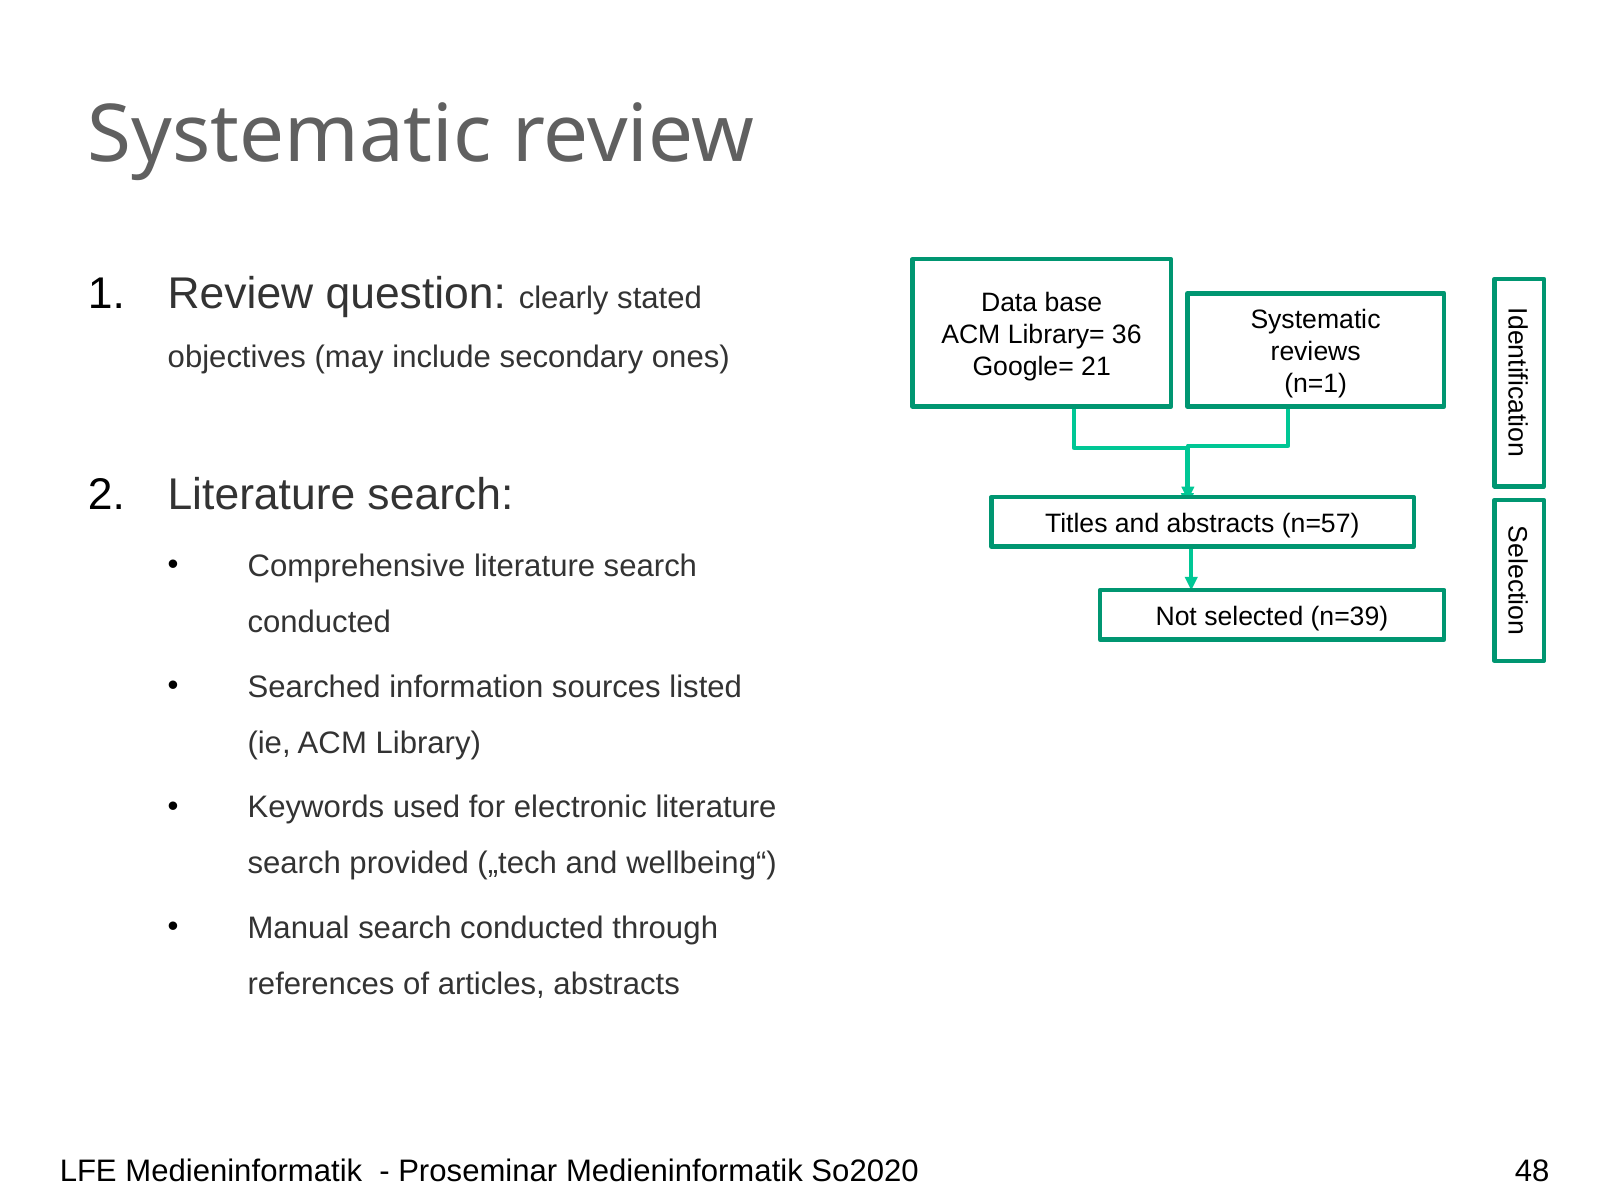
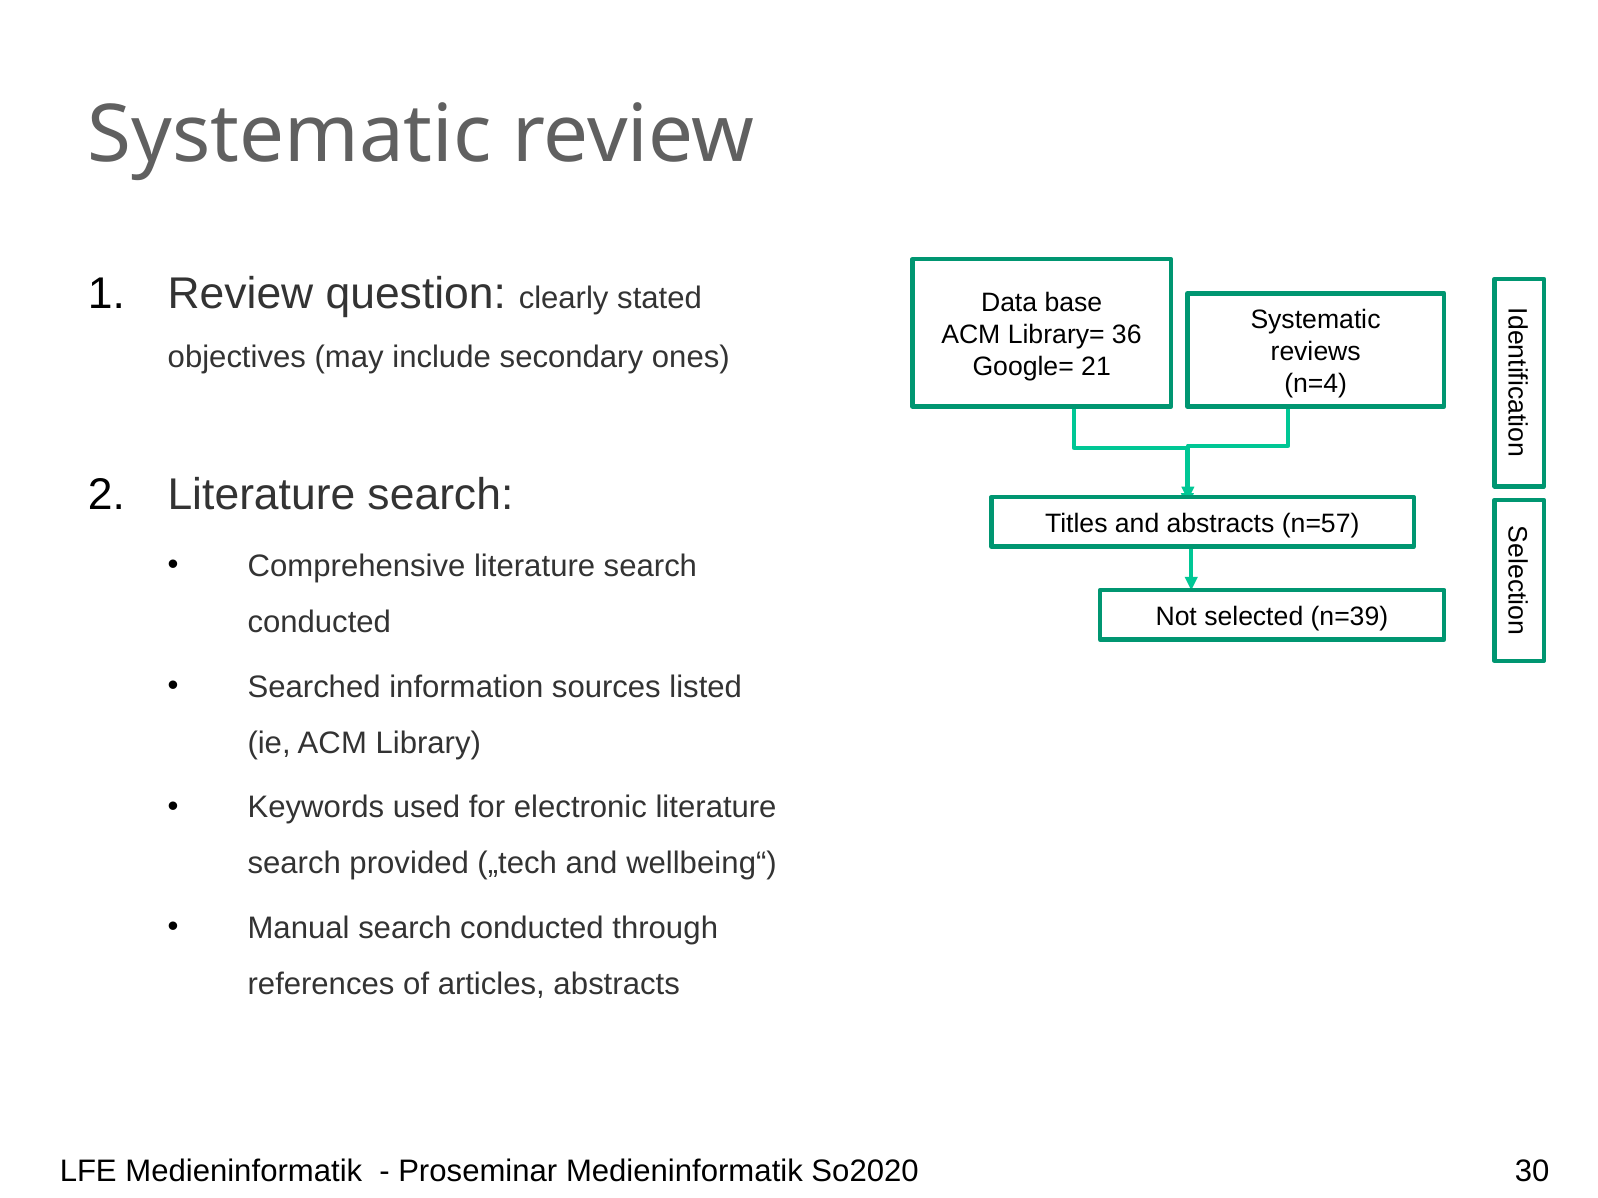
n=1: n=1 -> n=4
48: 48 -> 30
